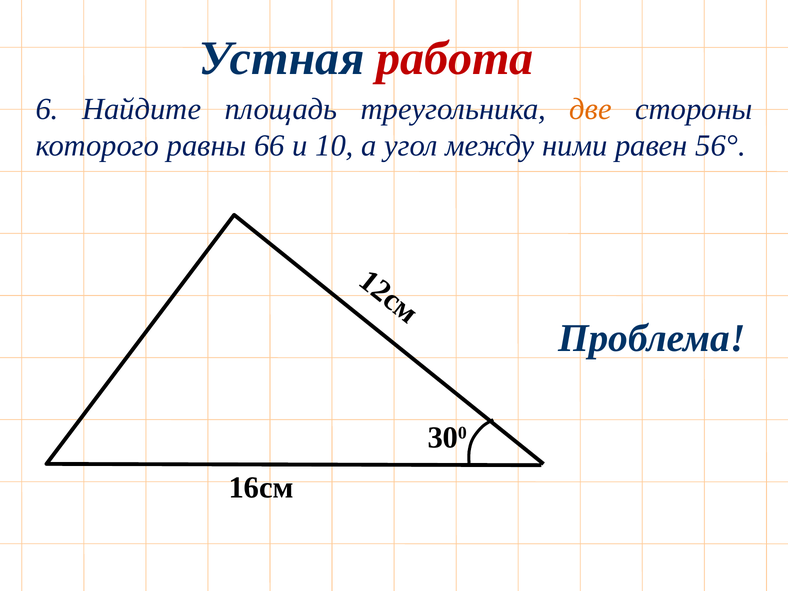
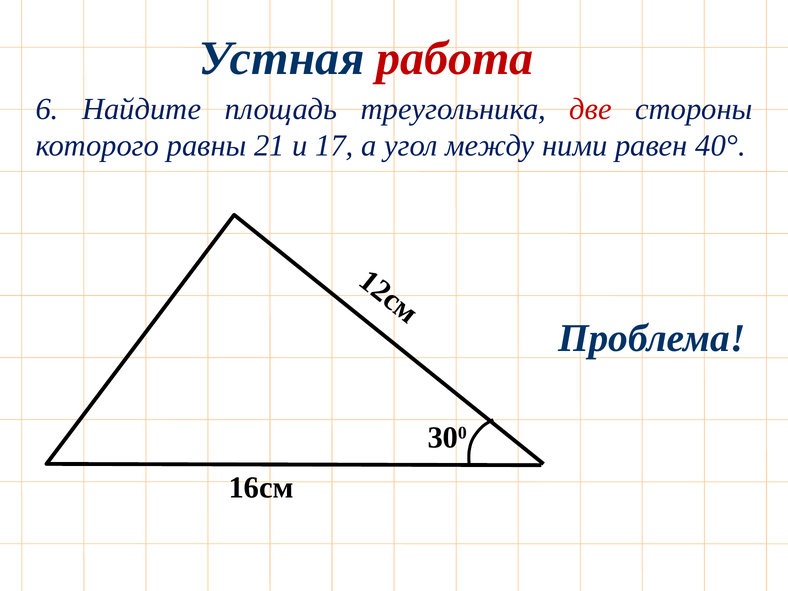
две colour: orange -> red
66: 66 -> 21
10: 10 -> 17
56°: 56° -> 40°
